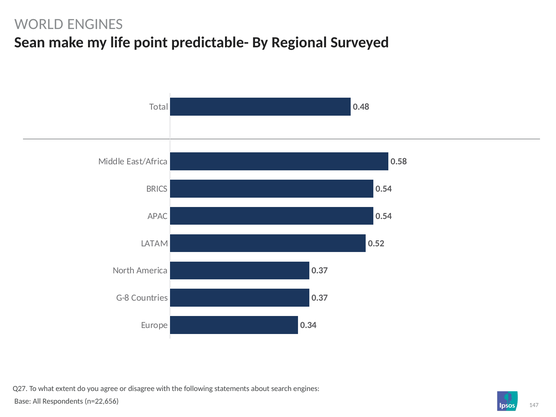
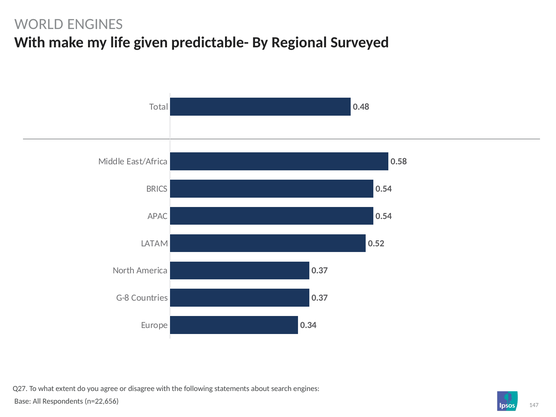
Sean at (30, 42): Sean -> With
point: point -> given
